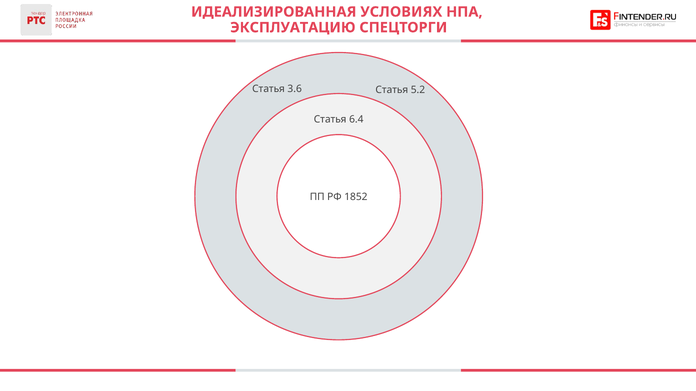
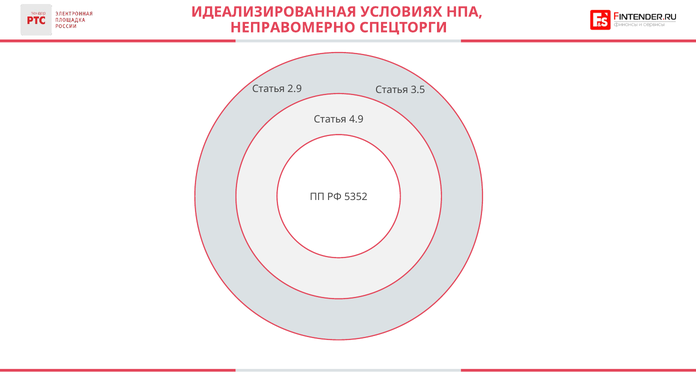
ЭКСПЛУАТАЦИЮ: ЭКСПЛУАТАЦИЮ -> НЕПРАВОМЕРНО
3.6: 3.6 -> 2.9
5.2: 5.2 -> 3.5
6.4: 6.4 -> 4.9
1852: 1852 -> 5352
